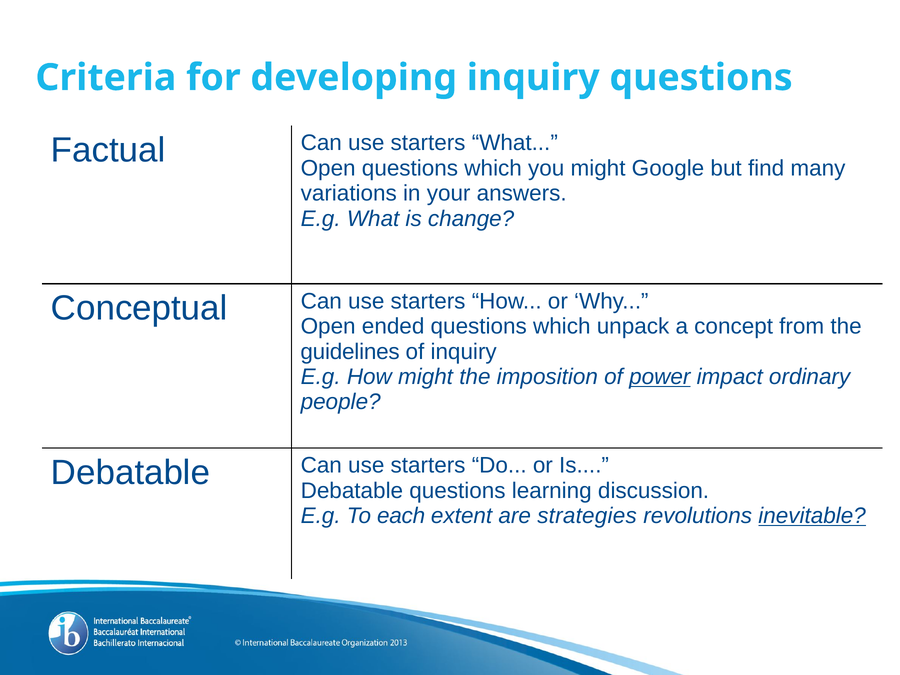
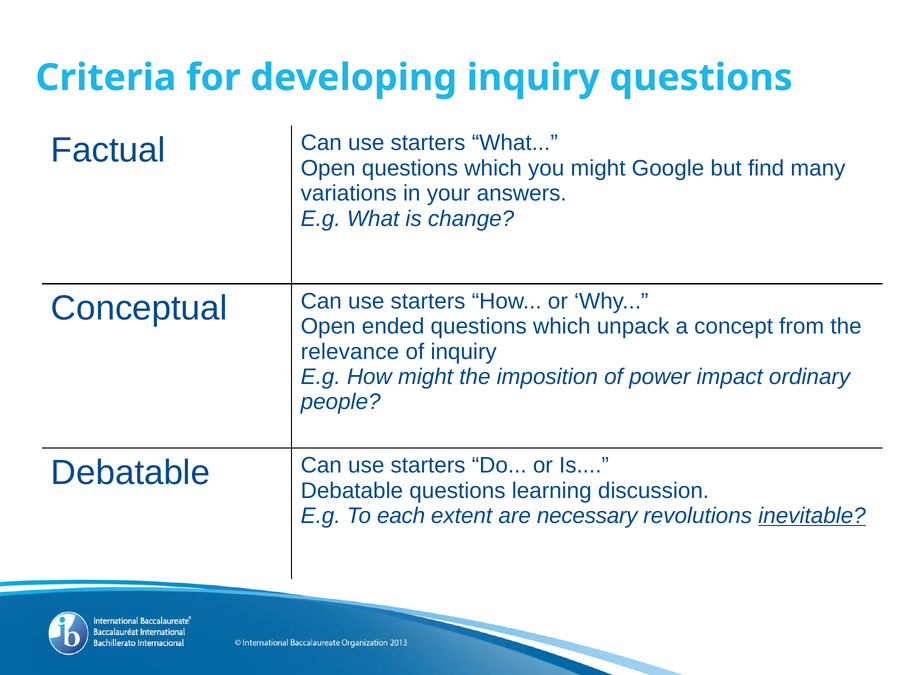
guidelines: guidelines -> relevance
power underline: present -> none
strategies: strategies -> necessary
